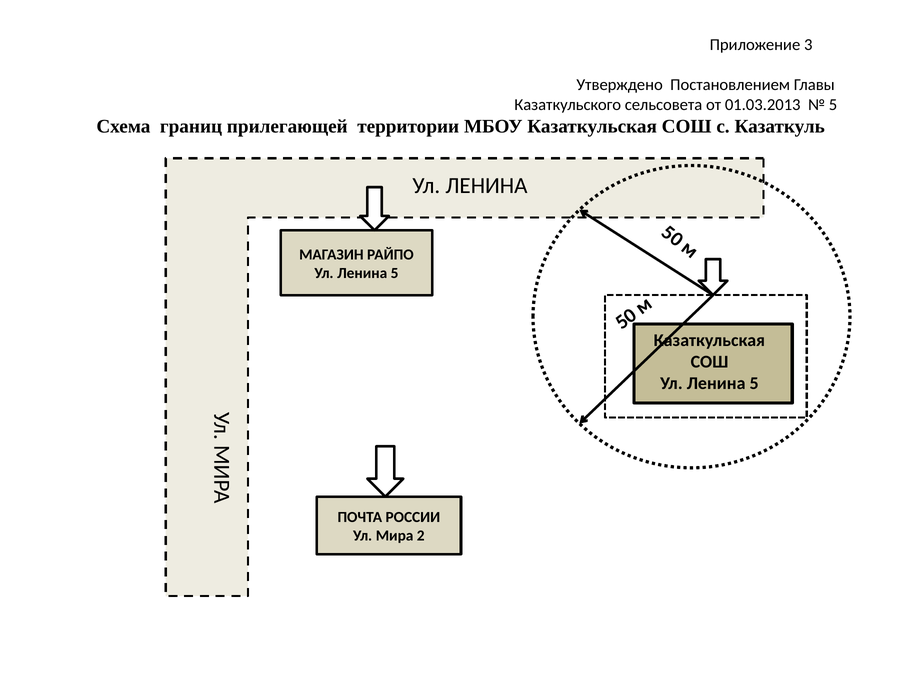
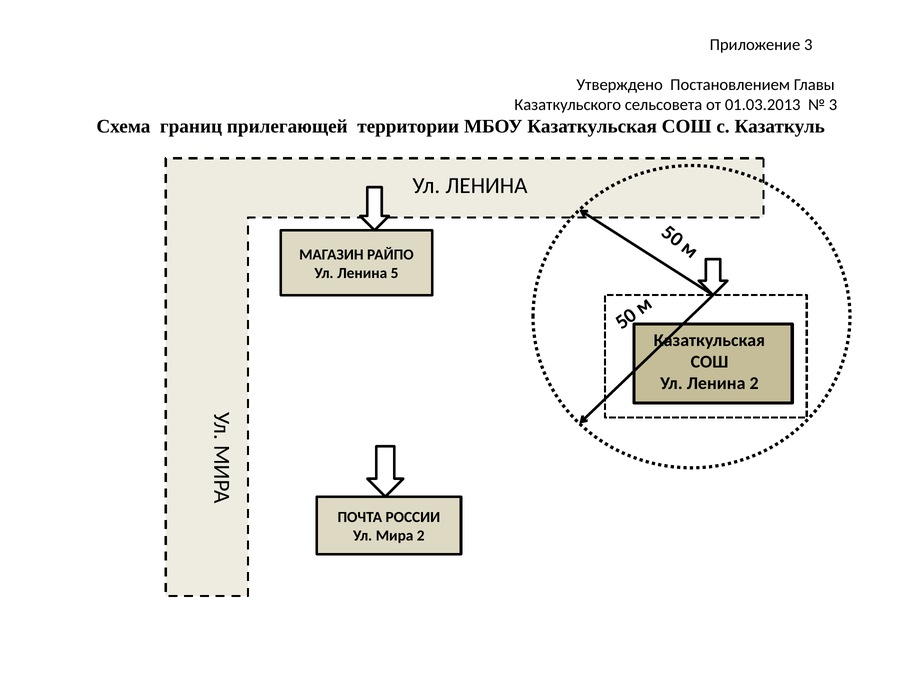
5 at (833, 105): 5 -> 3
5 at (754, 384): 5 -> 2
